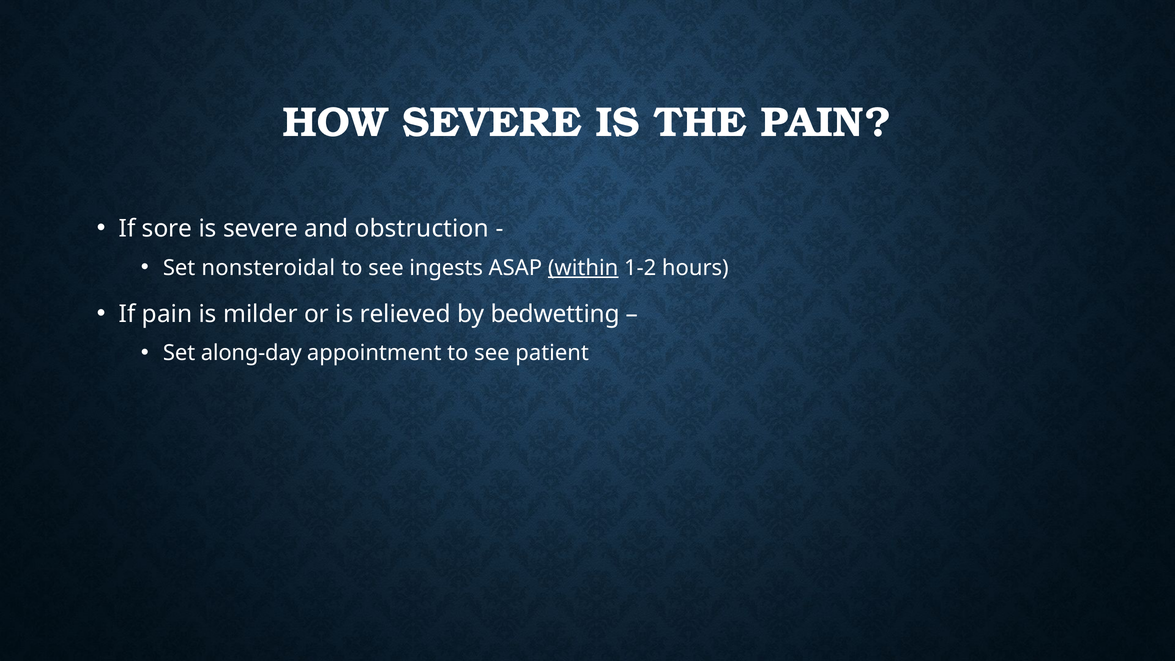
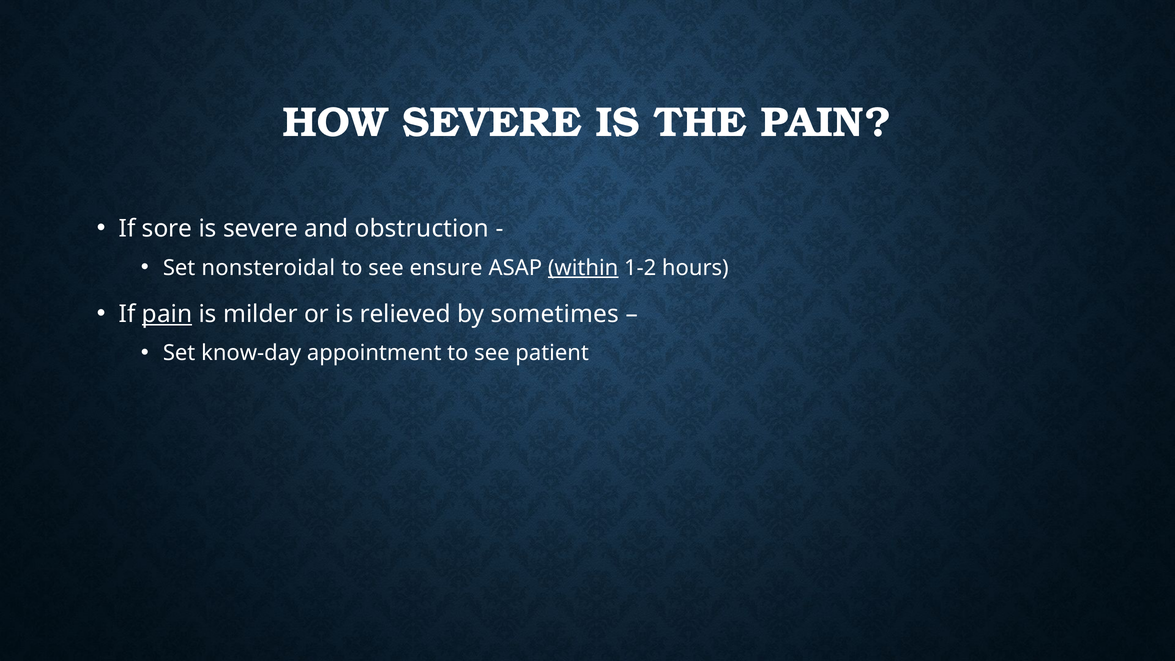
ingests: ingests -> ensure
pain at (167, 314) underline: none -> present
bedwetting: bedwetting -> sometimes
along-day: along-day -> know-day
